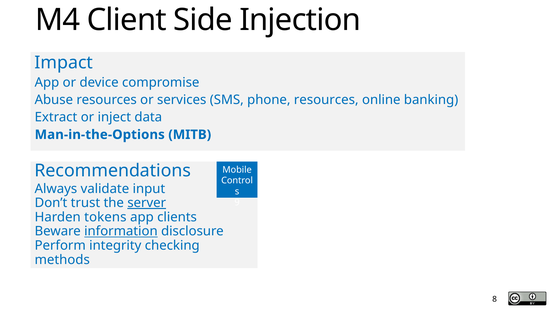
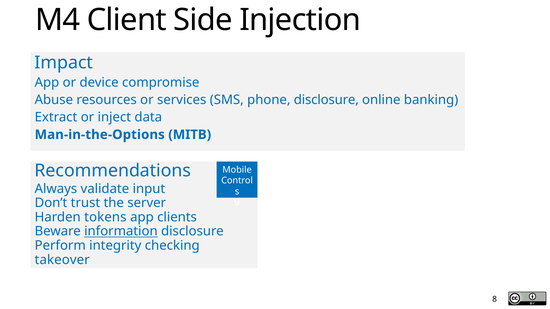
phone resources: resources -> disclosure
server underline: present -> none
methods: methods -> takeover
